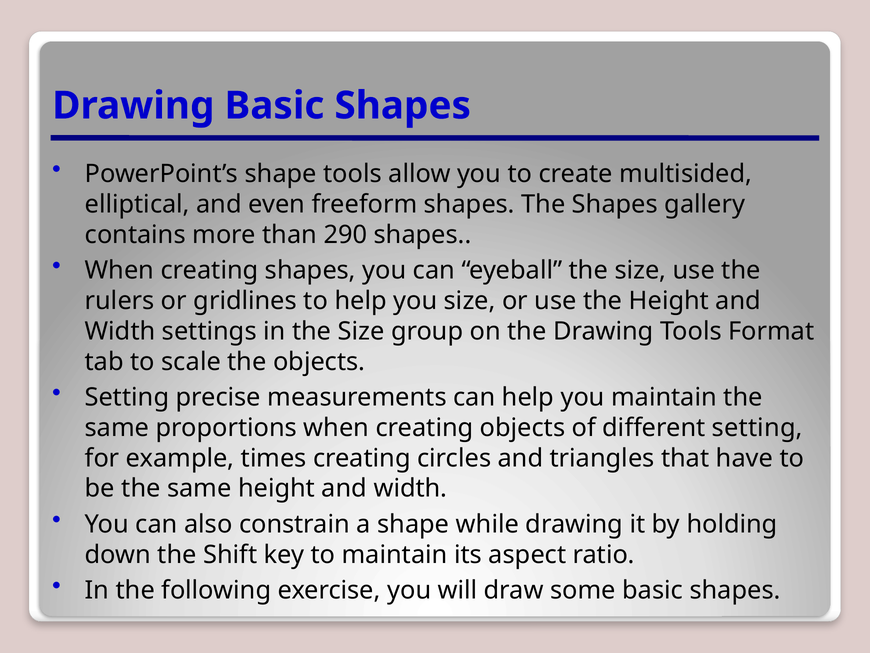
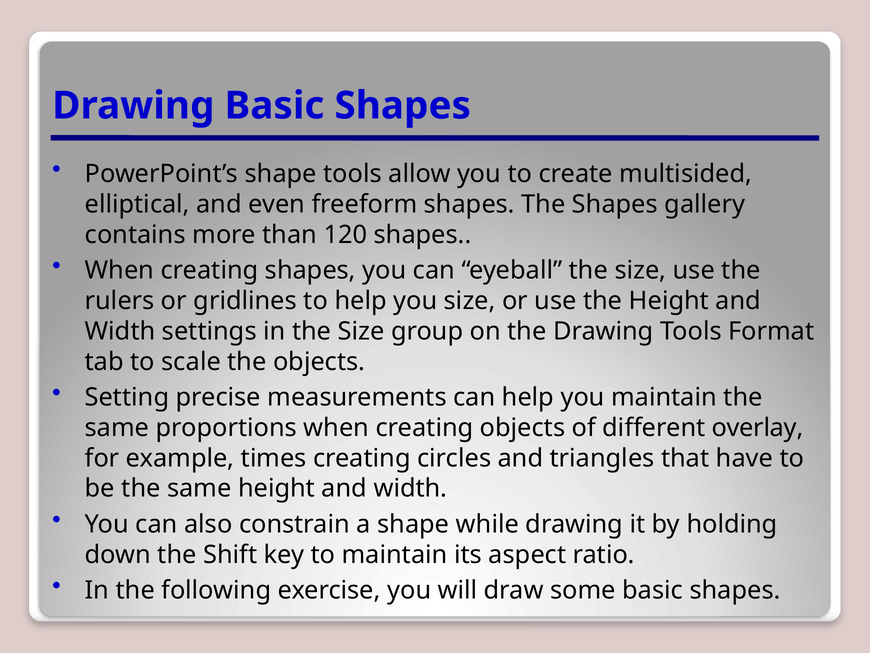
290: 290 -> 120
different setting: setting -> overlay
